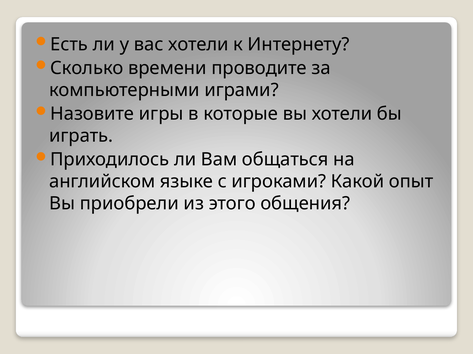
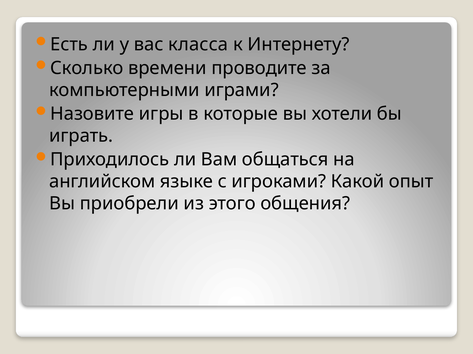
вас хотели: хотели -> класса
